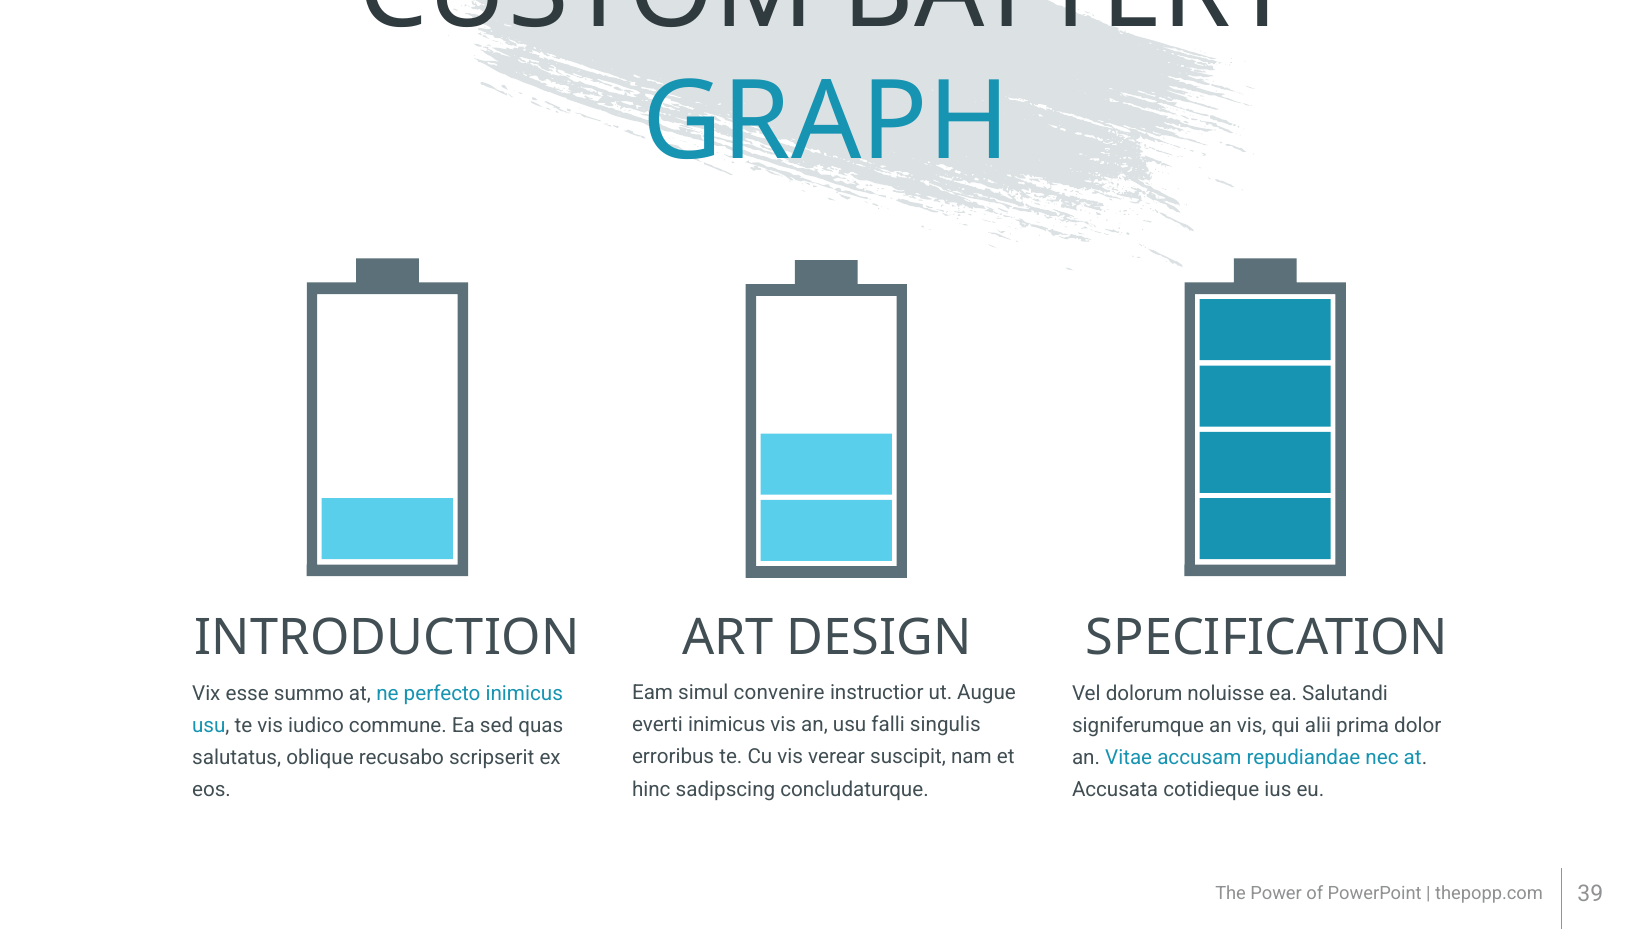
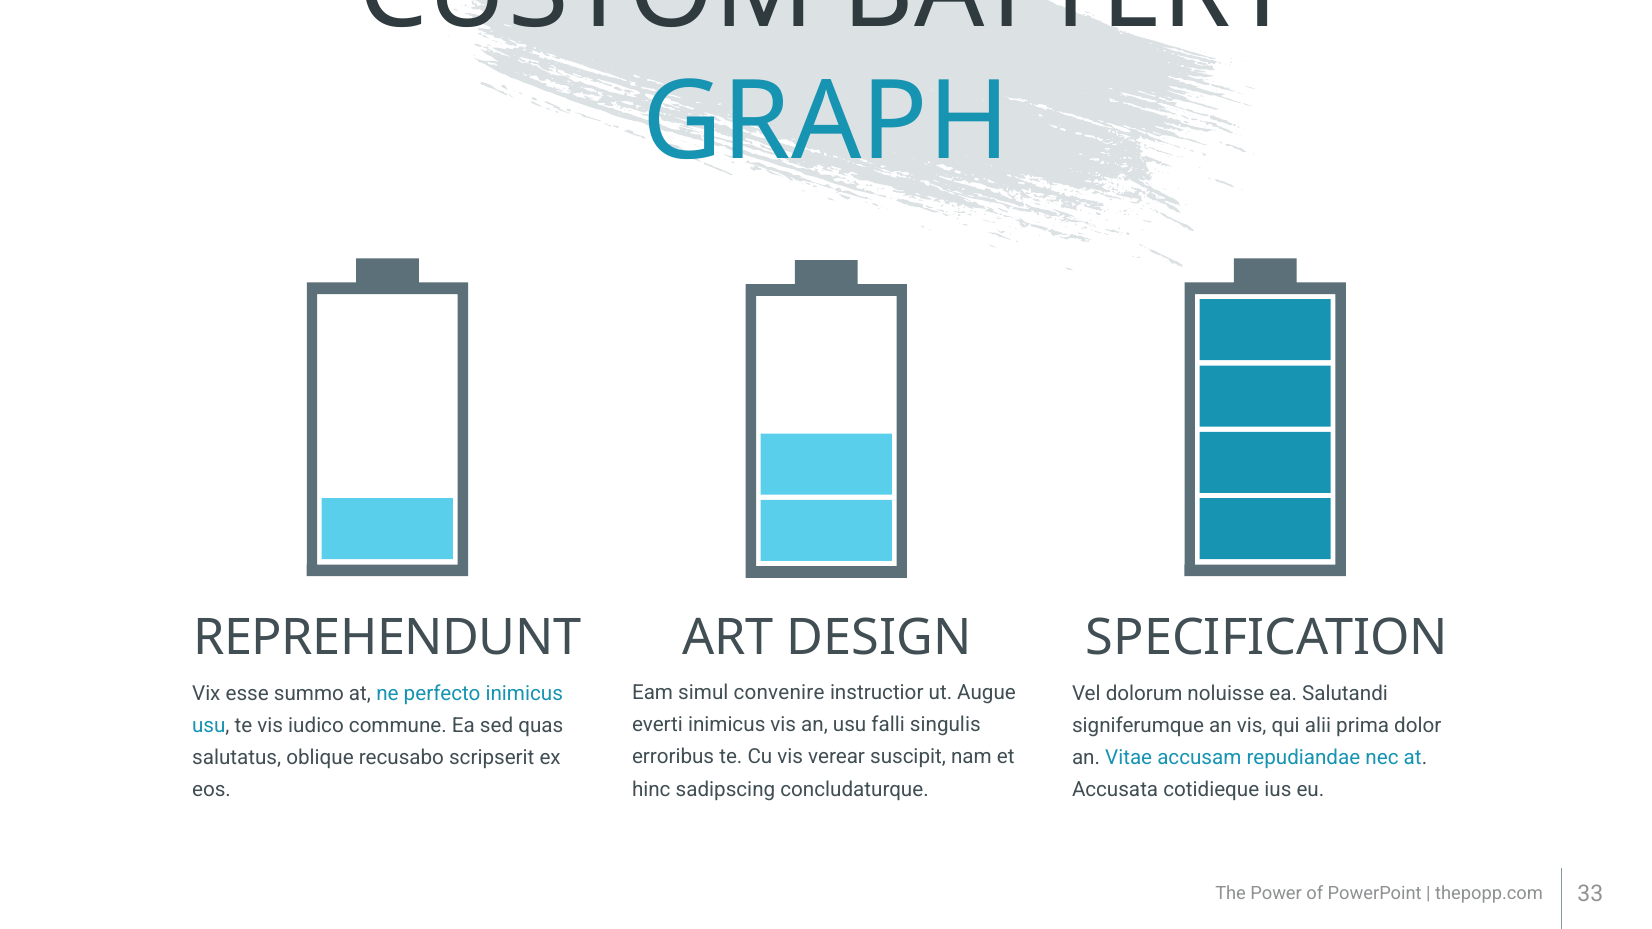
INTRODUCTION: INTRODUCTION -> REPREHENDUNT
39: 39 -> 33
